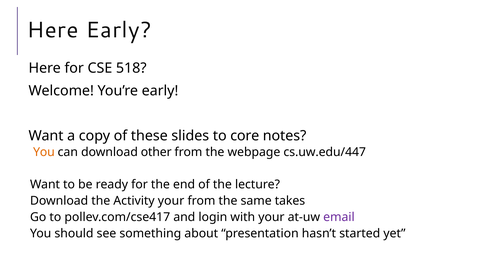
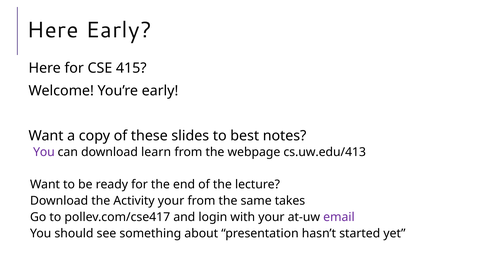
518: 518 -> 415
core: core -> best
You at (44, 152) colour: orange -> purple
other: other -> learn
cs.uw.edu/447: cs.uw.edu/447 -> cs.uw.edu/413
